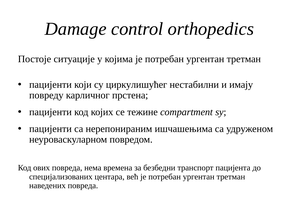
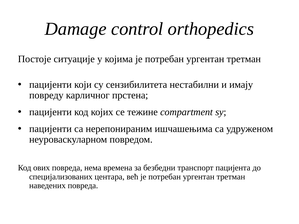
циркулишућег: циркулишућег -> сензибилитета
